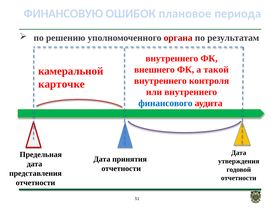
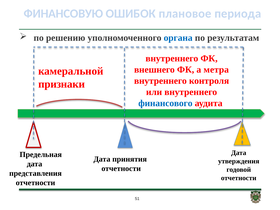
органа colour: red -> blue
такой: такой -> метра
карточке: карточке -> признаки
